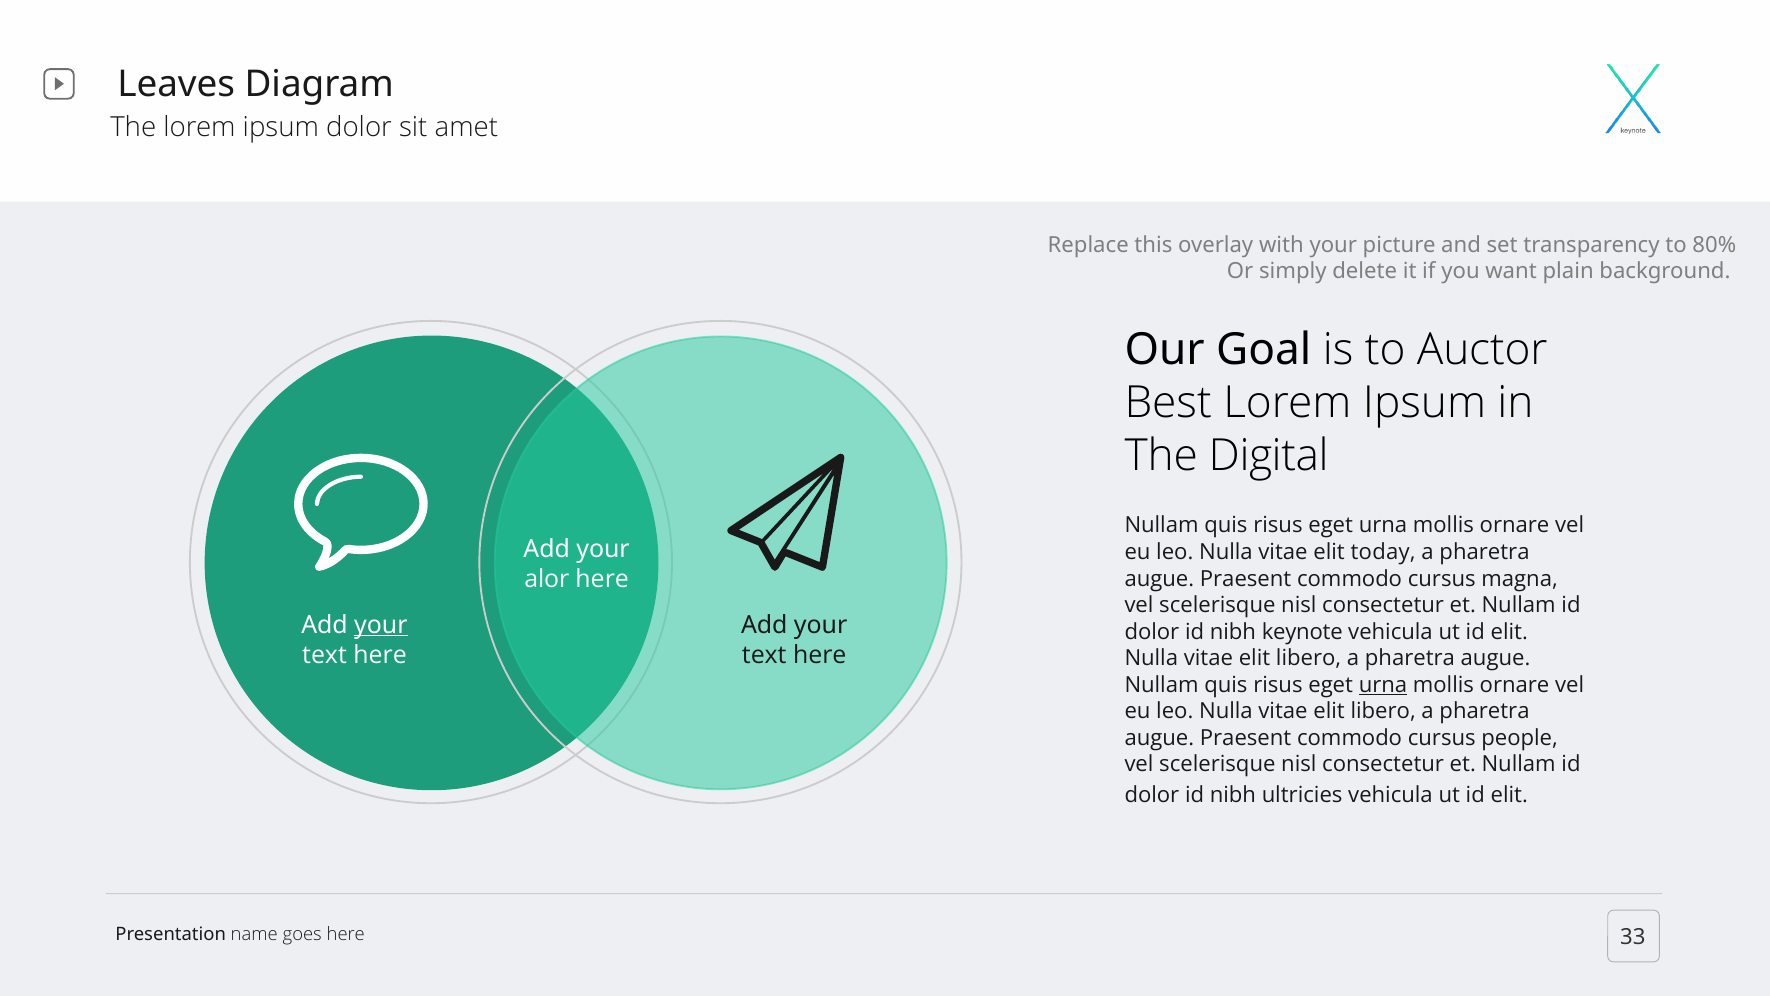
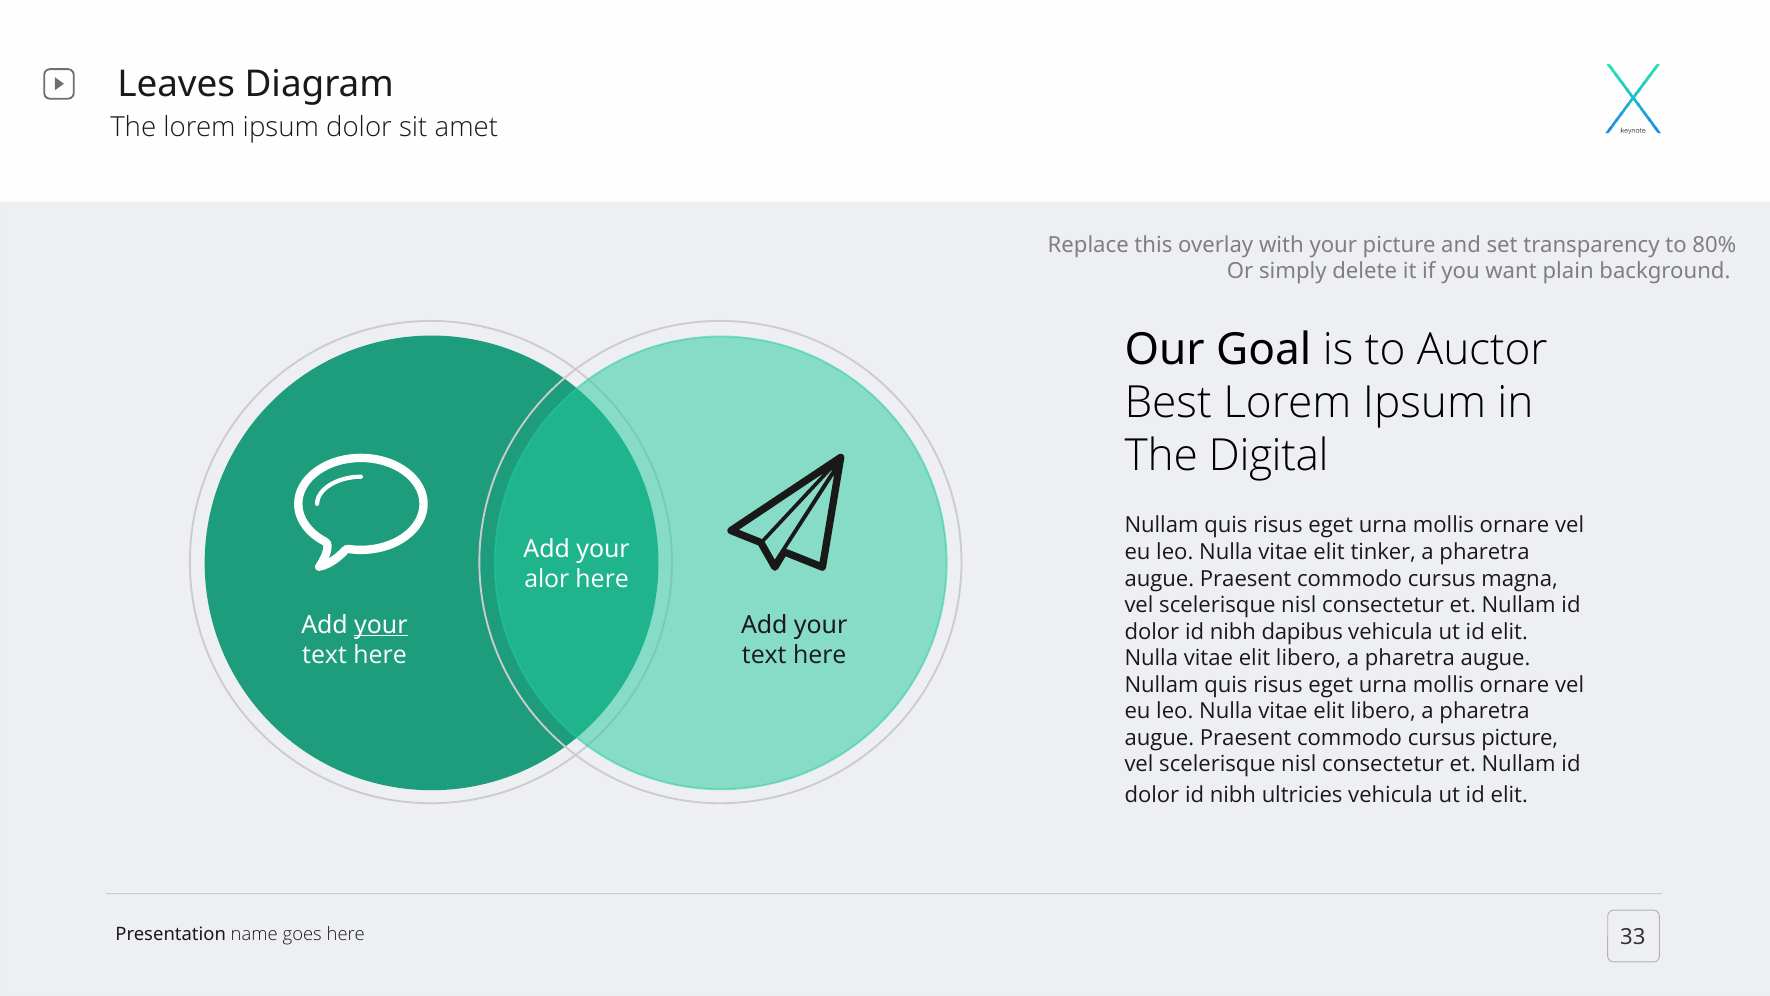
today: today -> tinker
keynote: keynote -> dapibus
urna at (1383, 685) underline: present -> none
cursus people: people -> picture
